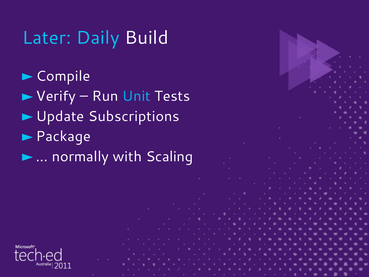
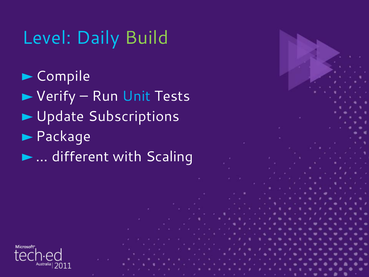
Later: Later -> Level
Build colour: white -> light green
normally: normally -> different
